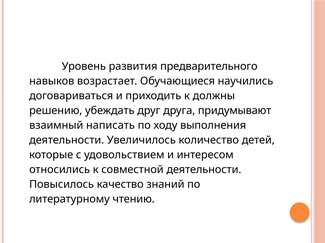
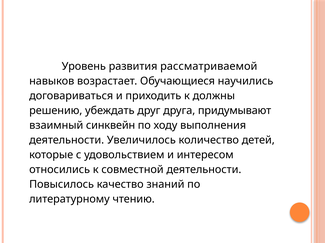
предварительного: предварительного -> рассматриваемой
написать: написать -> синквейн
